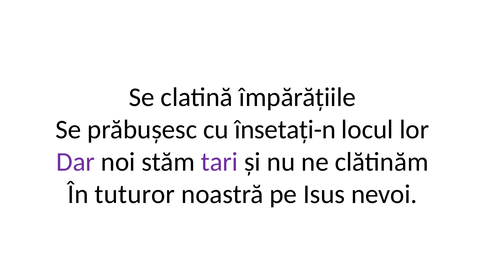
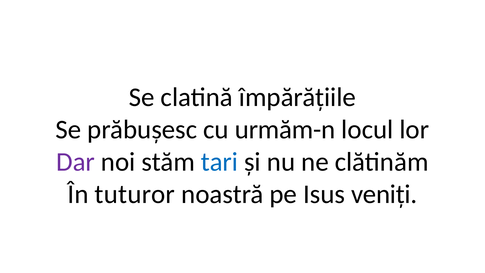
însetați-n: însetați-n -> urmăm-n
tari colour: purple -> blue
nevoi: nevoi -> veniți
